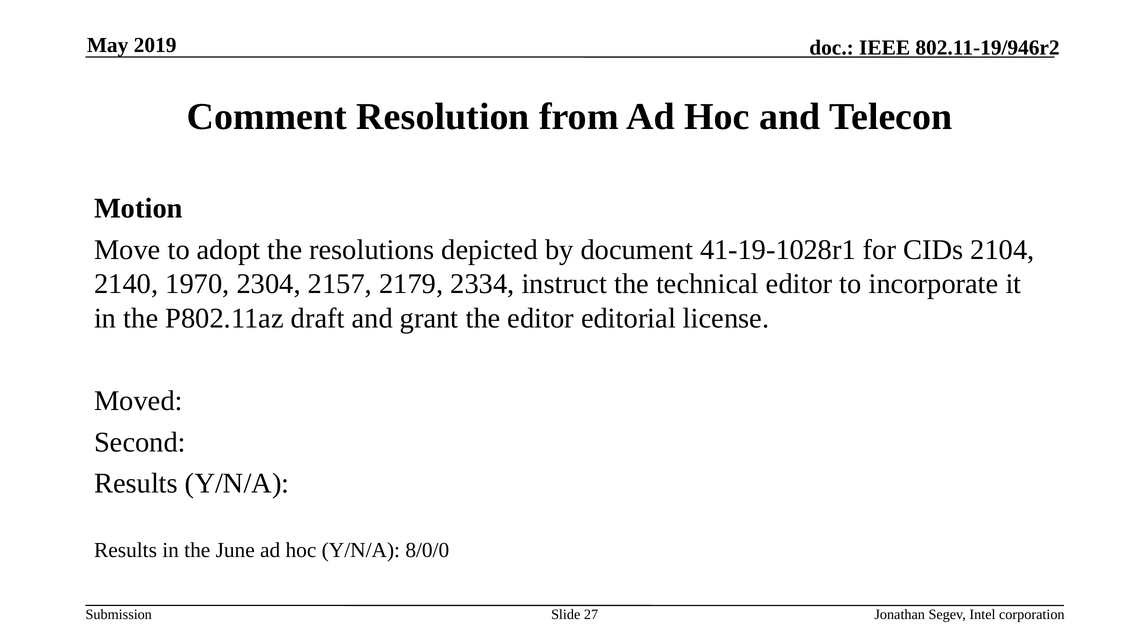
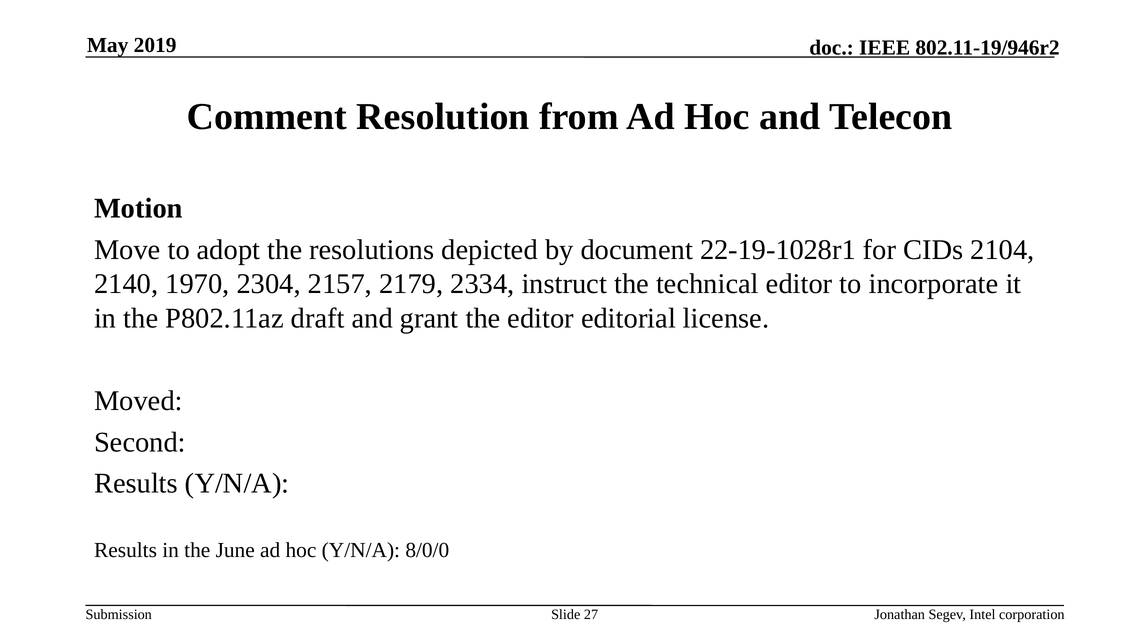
41-19-1028r1: 41-19-1028r1 -> 22-19-1028r1
